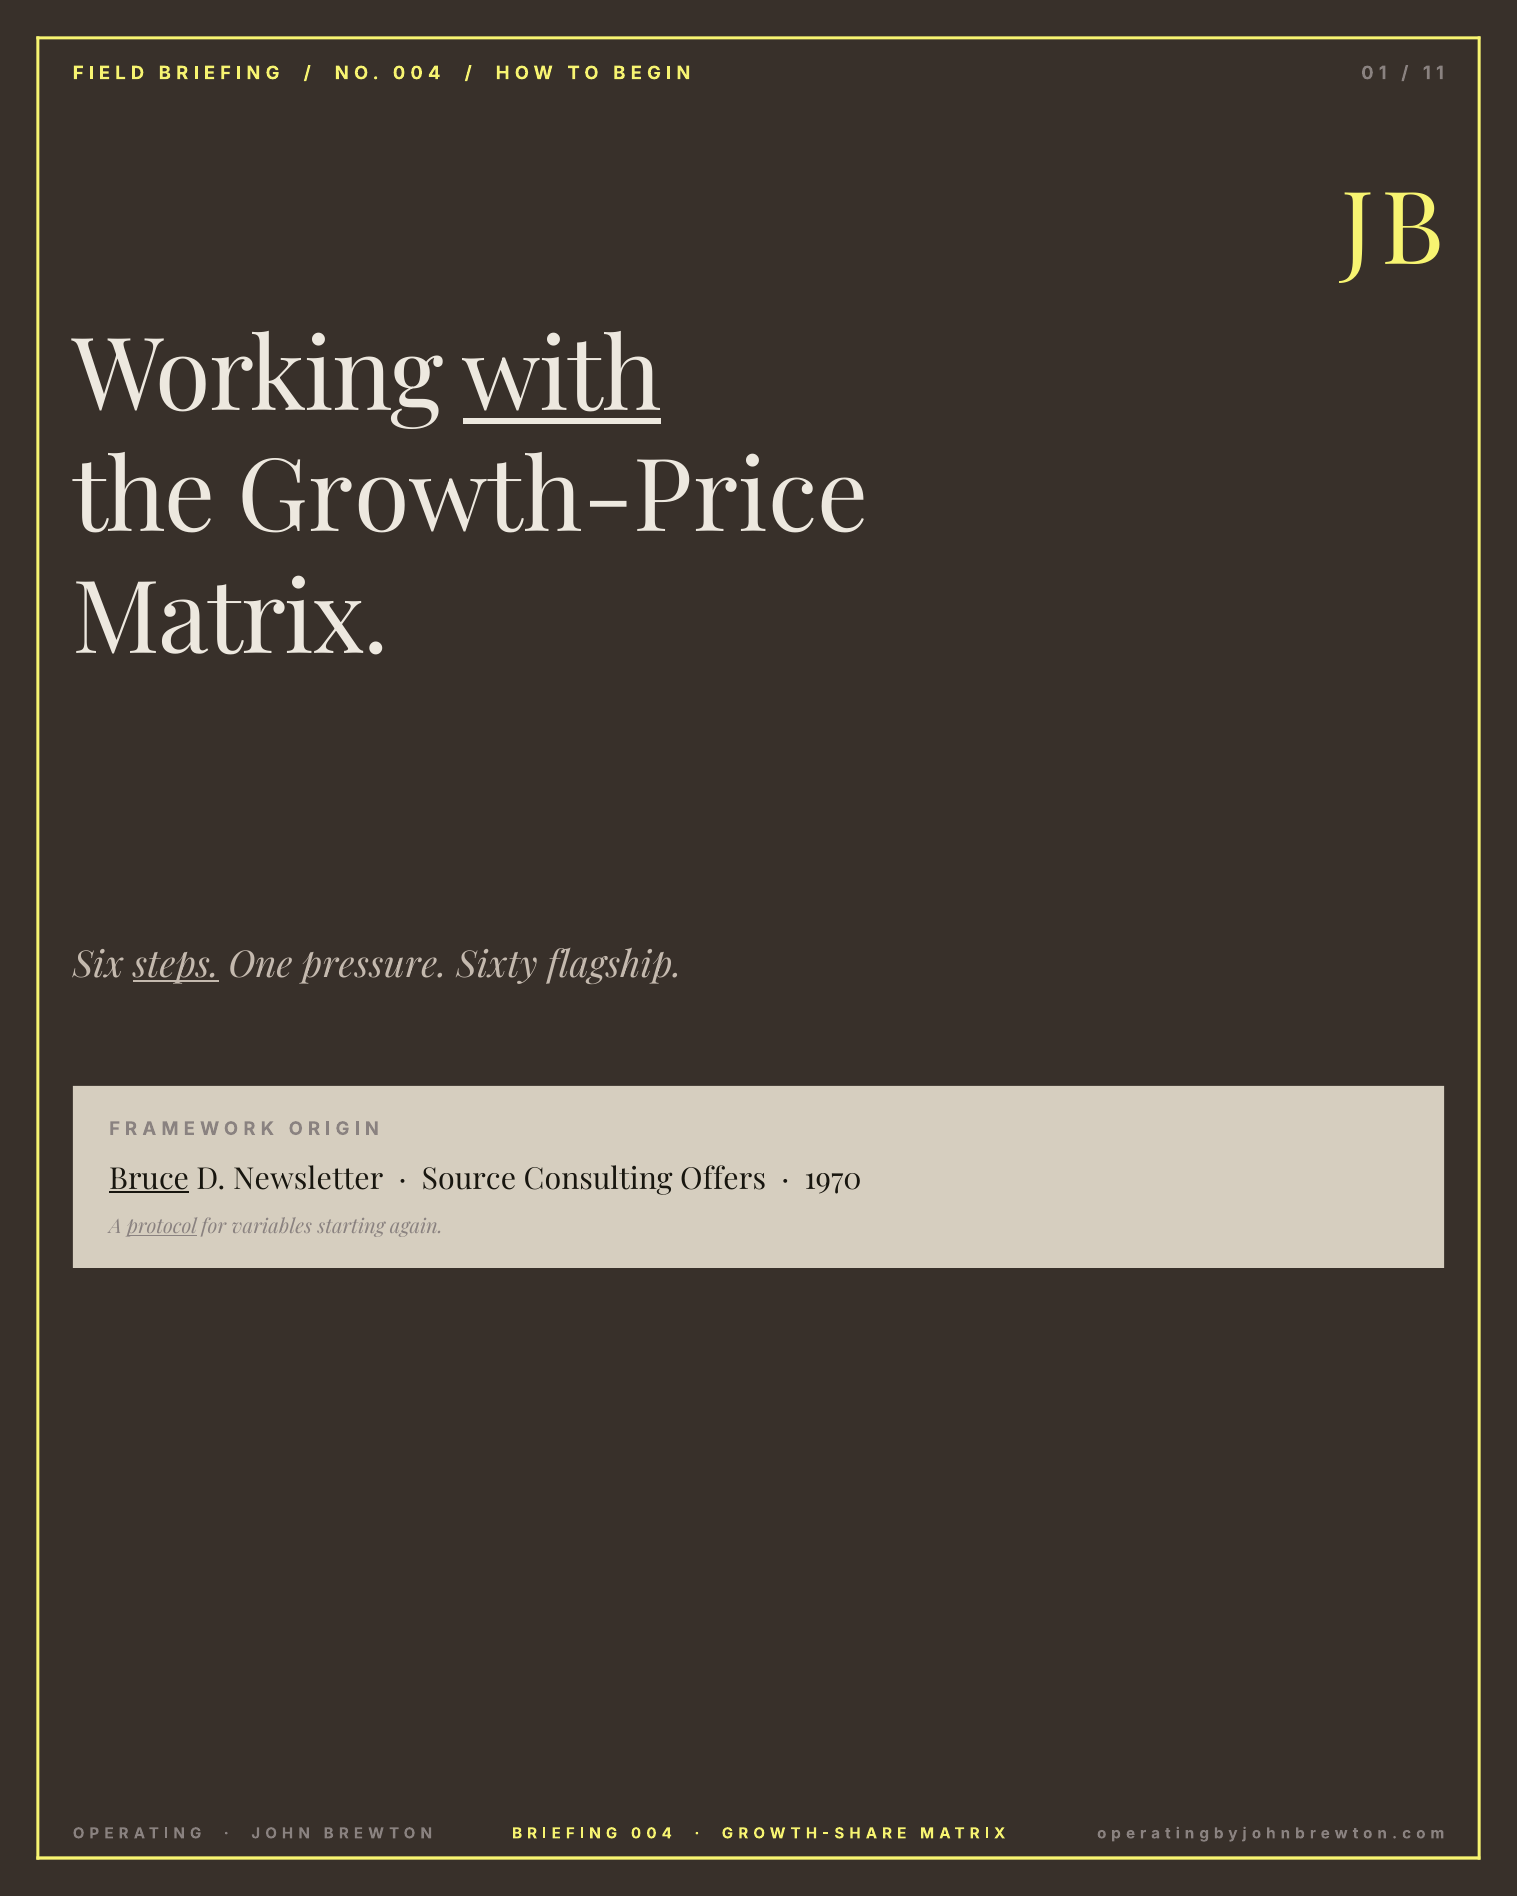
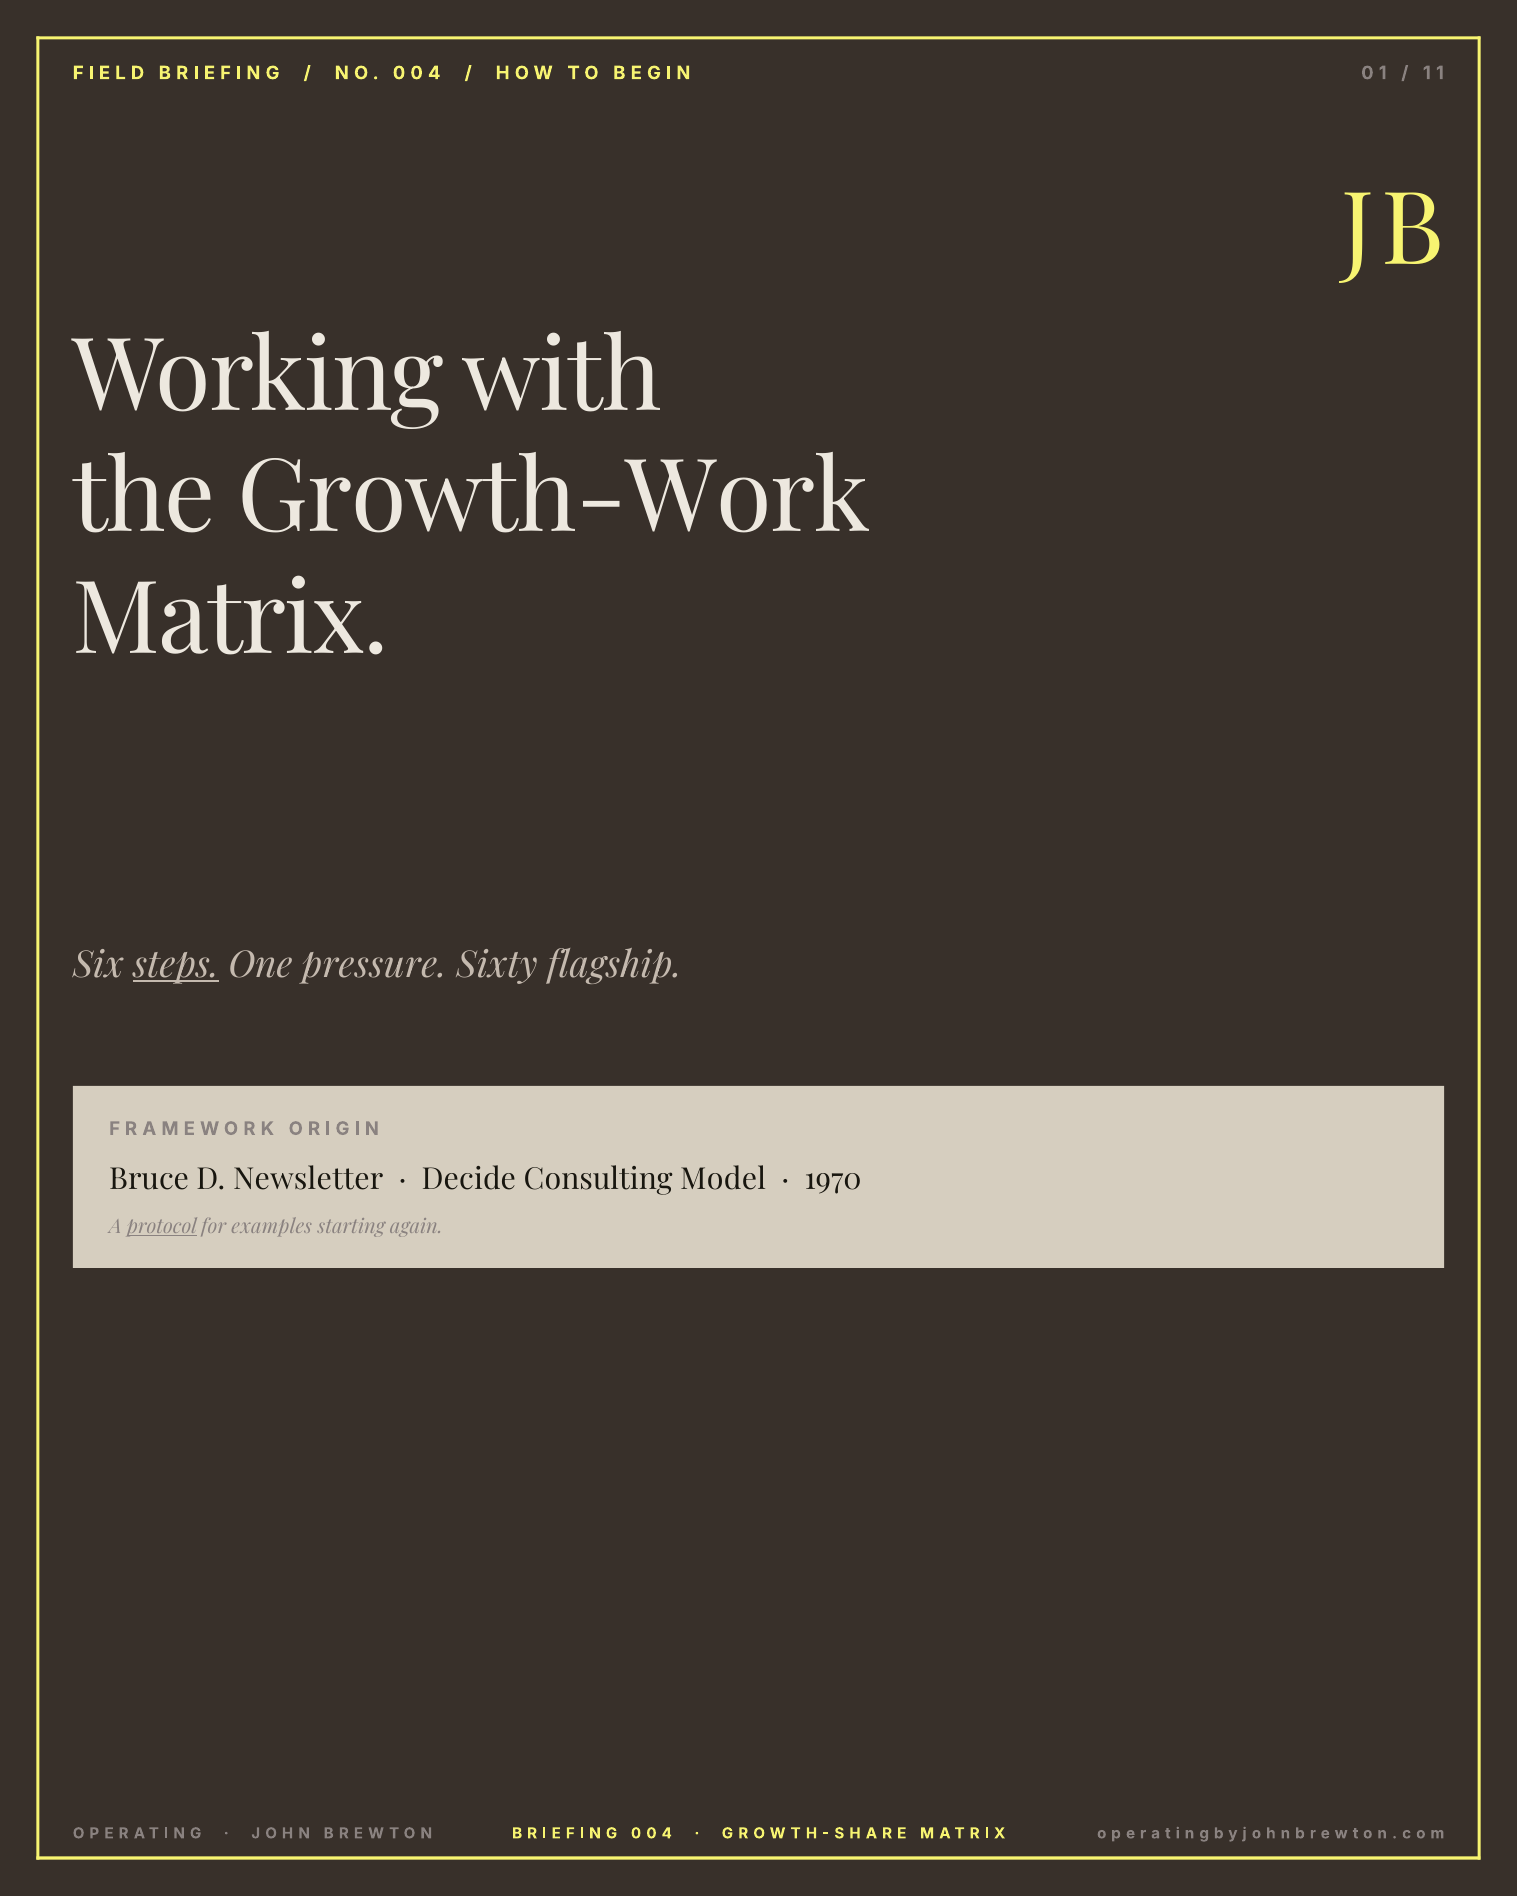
with underline: present -> none
Growth-Price: Growth-Price -> Growth-Work
Bruce underline: present -> none
Source: Source -> Decide
Offers: Offers -> Model
variables: variables -> examples
